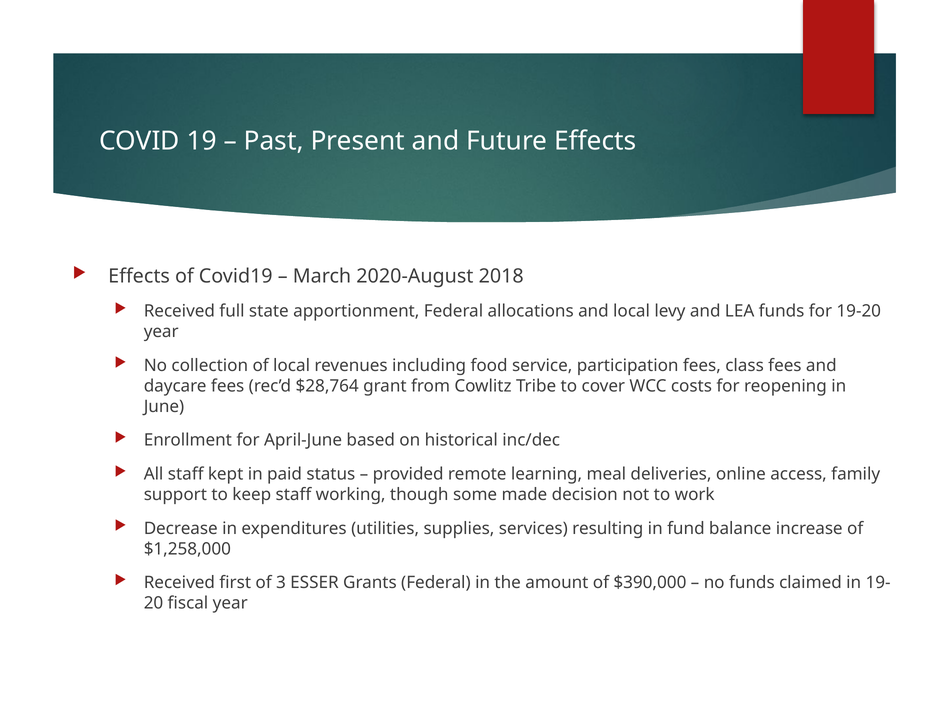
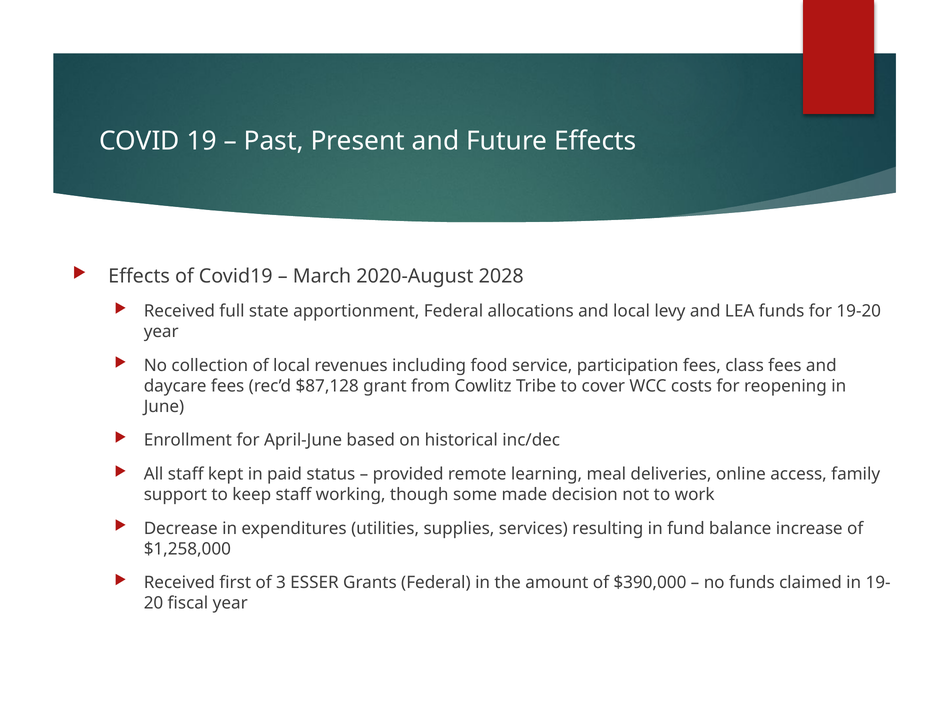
2018: 2018 -> 2028
$28,764: $28,764 -> $87,128
